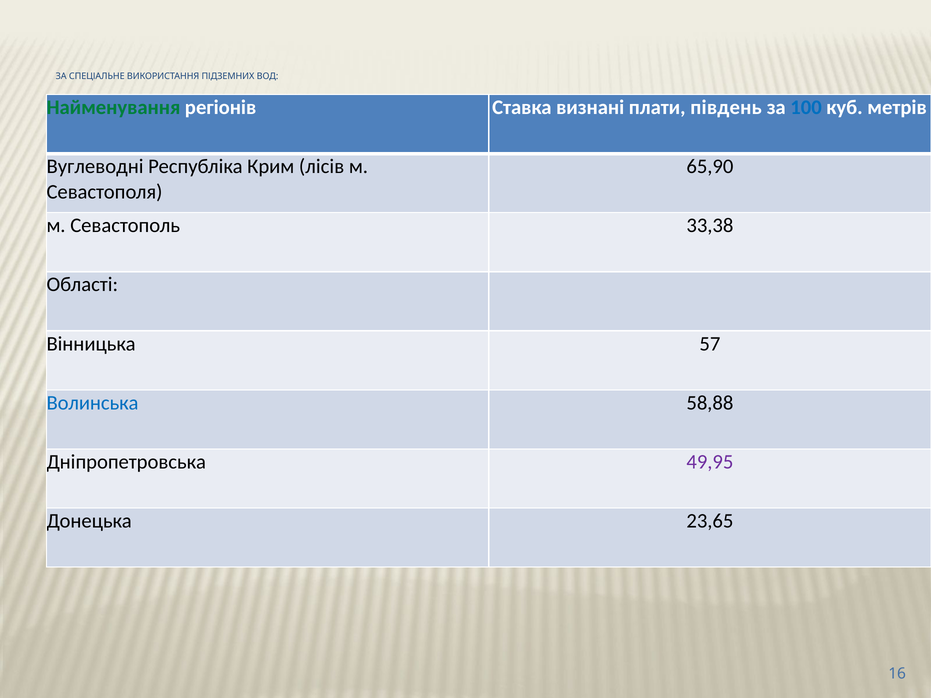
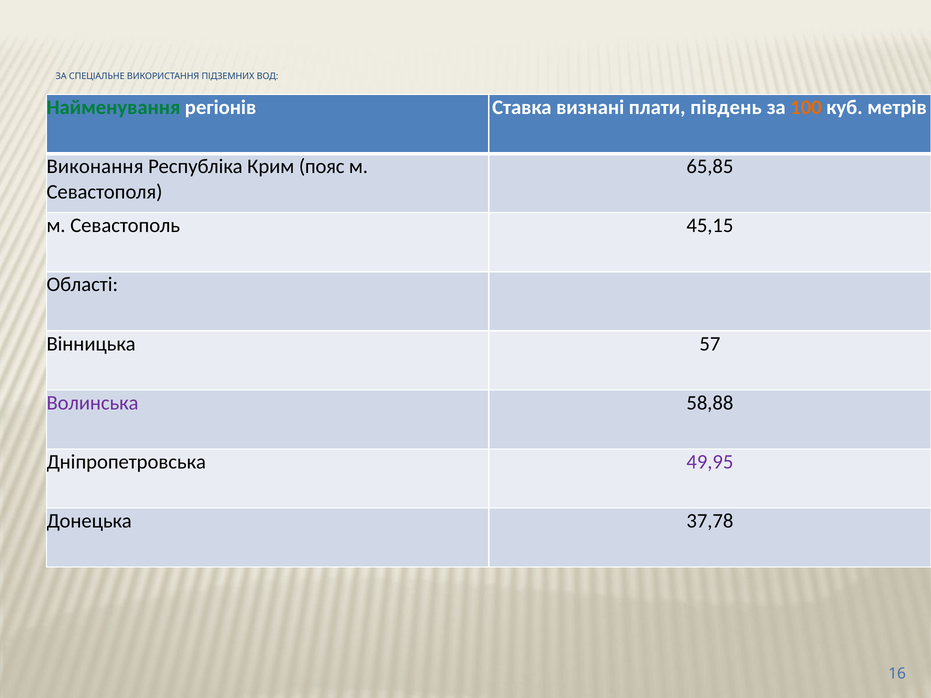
100 colour: blue -> orange
Вуглеводні: Вуглеводні -> Виконання
лісів: лісів -> пояс
65,90: 65,90 -> 65,85
33,38: 33,38 -> 45,15
Волинська colour: blue -> purple
23,65: 23,65 -> 37,78
